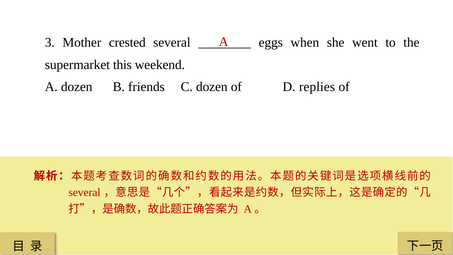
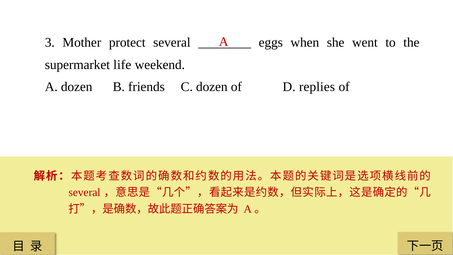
crested: crested -> protect
this: this -> life
